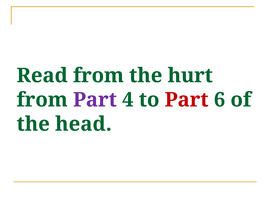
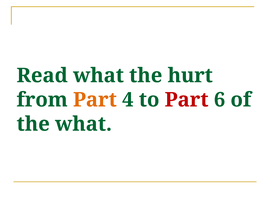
Read from: from -> what
Part at (95, 100) colour: purple -> orange
the head: head -> what
